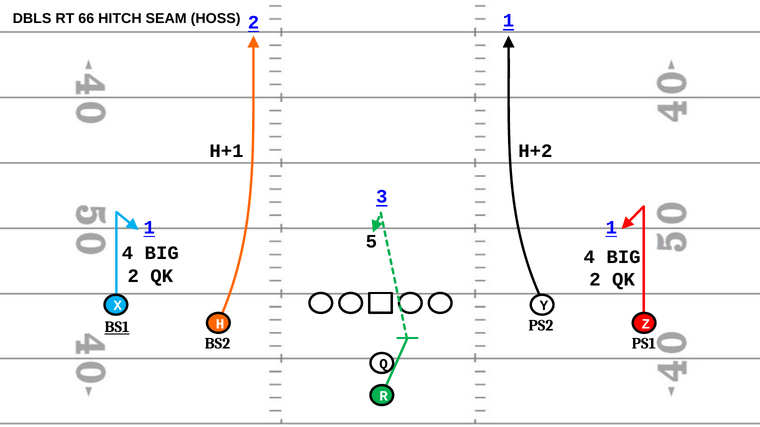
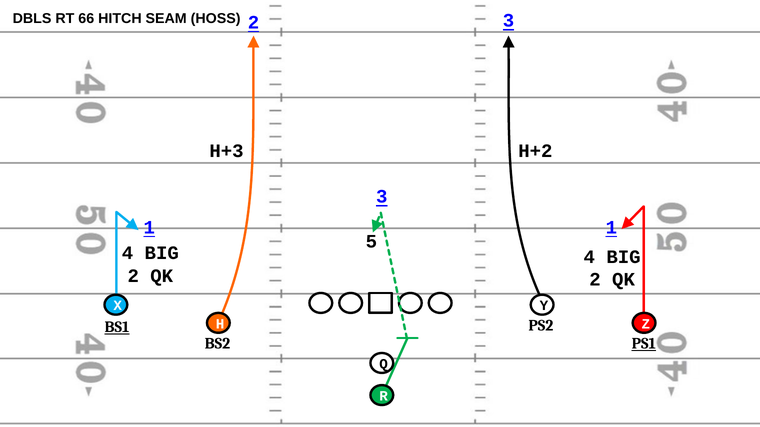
2 1: 1 -> 3
H+1: H+1 -> H+3
PS1 underline: none -> present
